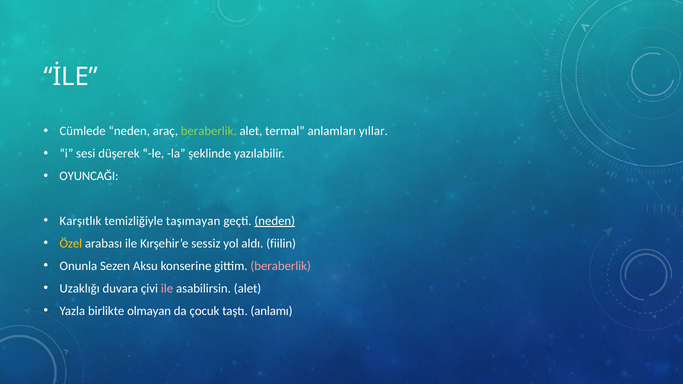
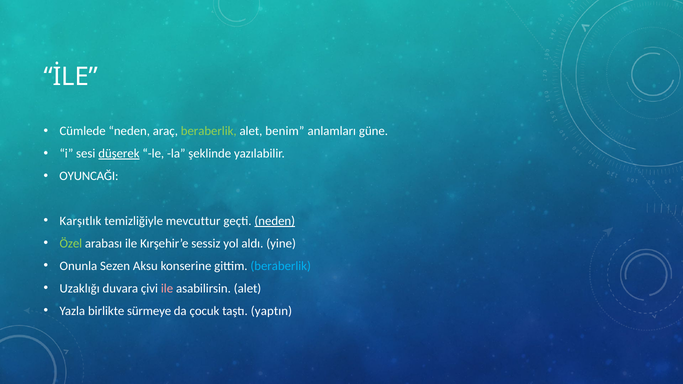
termal: termal -> benim
yıllar: yıllar -> güne
düşerek underline: none -> present
taşımayan: taşımayan -> mevcuttur
Özel colour: yellow -> light green
fiilin: fiilin -> yine
beraberlik at (281, 266) colour: pink -> light blue
olmayan: olmayan -> sürmeye
anlamı: anlamı -> yaptın
